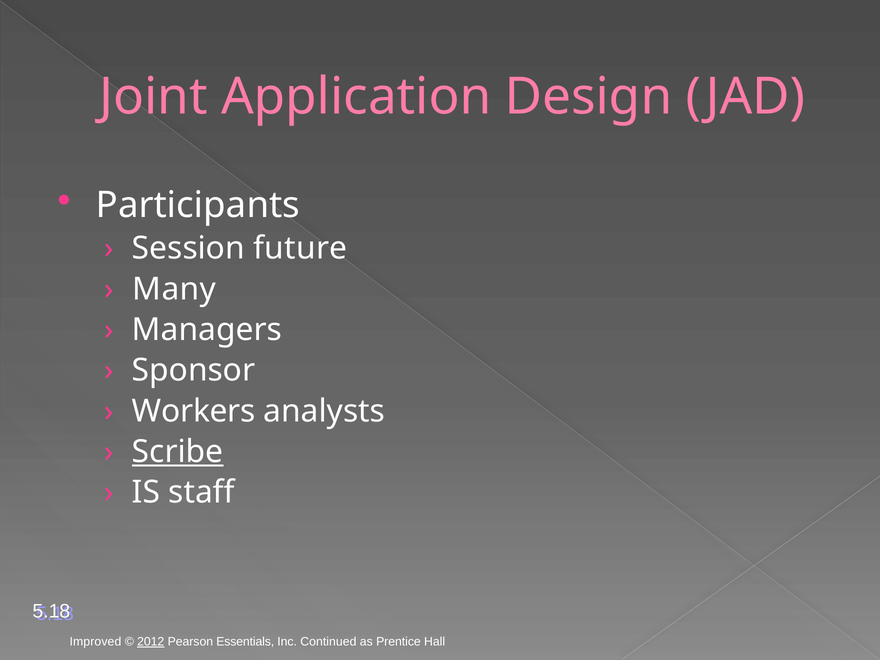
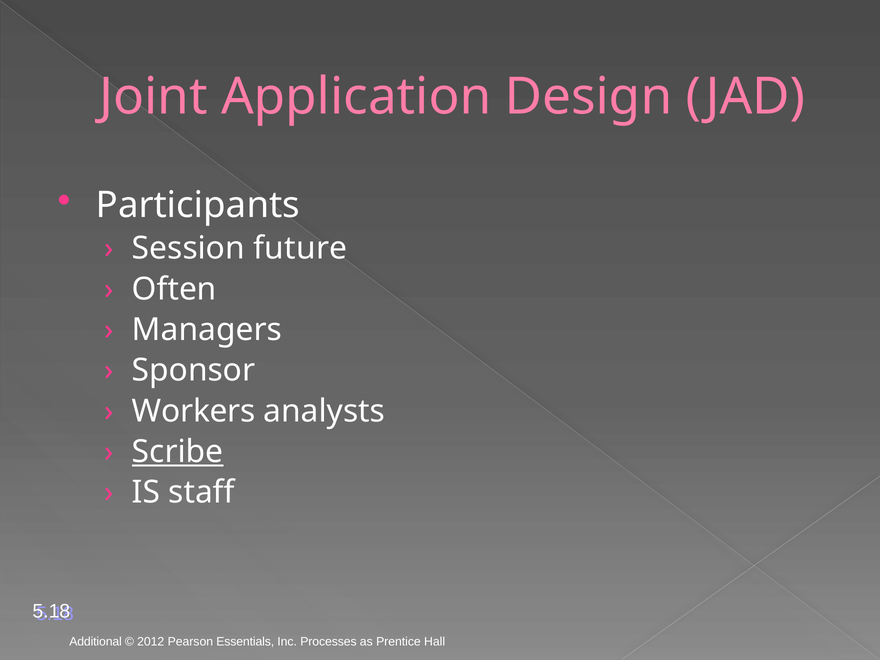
Many: Many -> Often
Improved: Improved -> Additional
2012 underline: present -> none
Continued: Continued -> Processes
